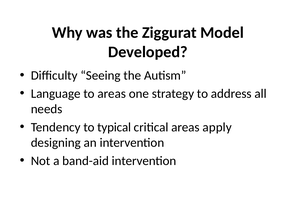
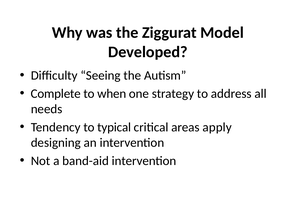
Language: Language -> Complete
to areas: areas -> when
